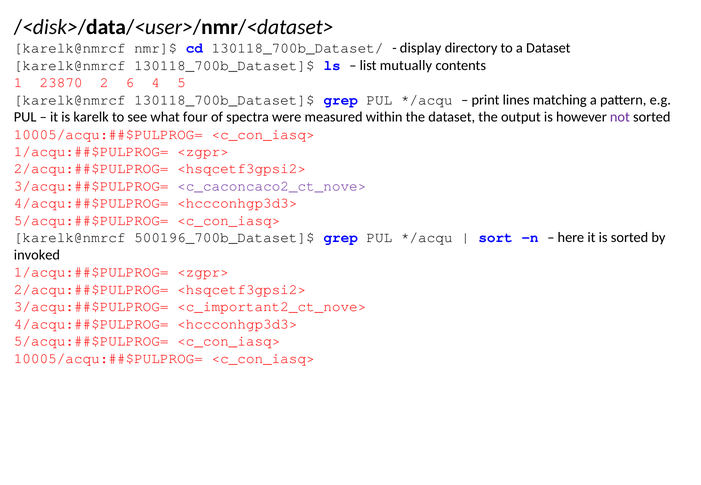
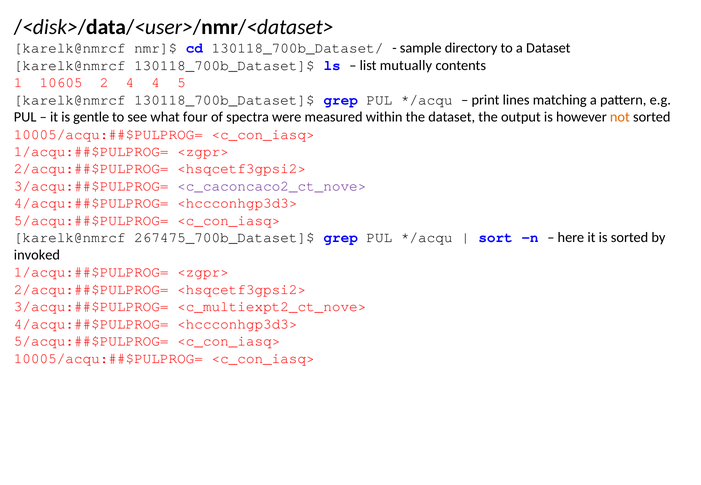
display: display -> sample
23870: 23870 -> 10605
2 6: 6 -> 4
karelk: karelk -> gentle
not colour: purple -> orange
500196_700b_Dataset]$: 500196_700b_Dataset]$ -> 267475_700b_Dataset]$
<c_important2_ct_nove>: <c_important2_ct_nove> -> <c_multiexpt2_ct_nove>
